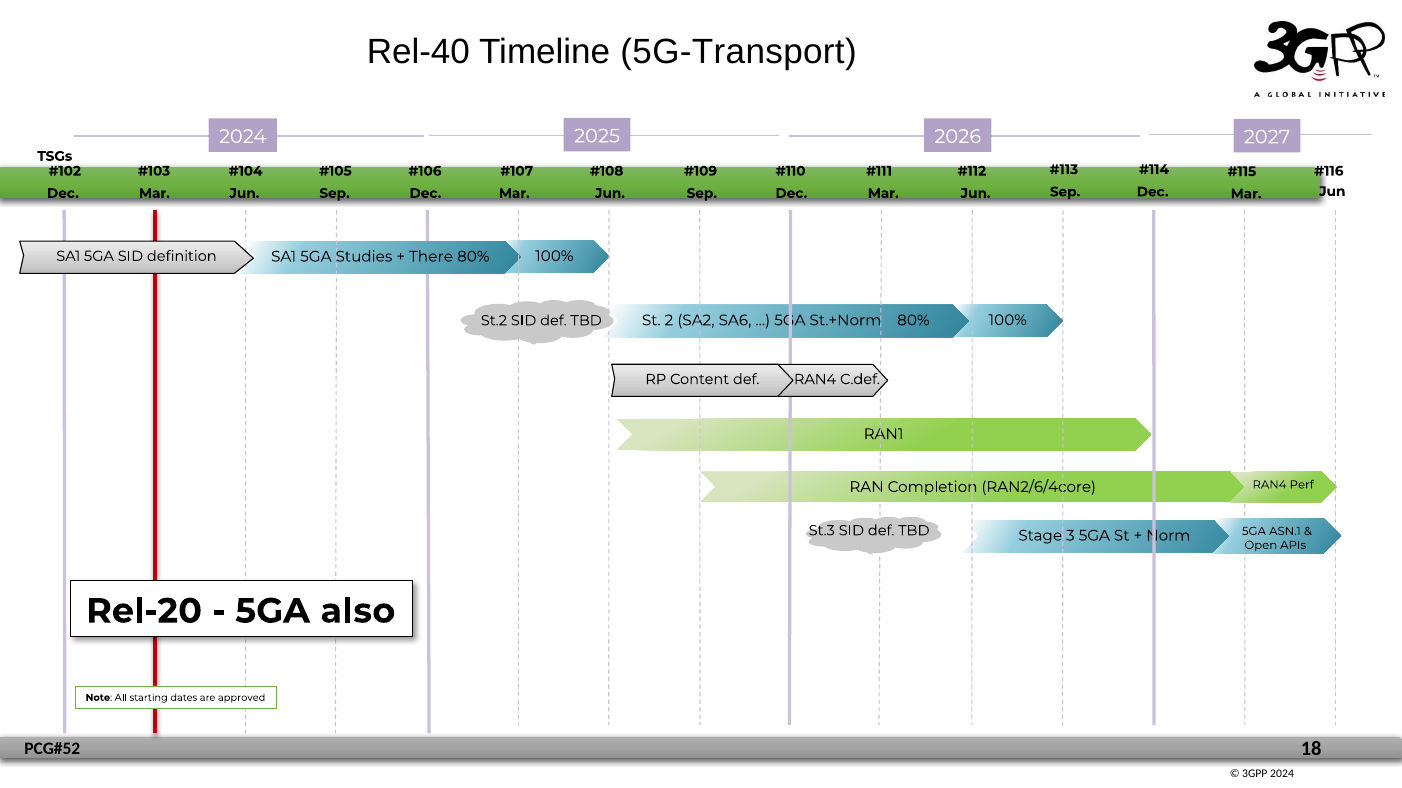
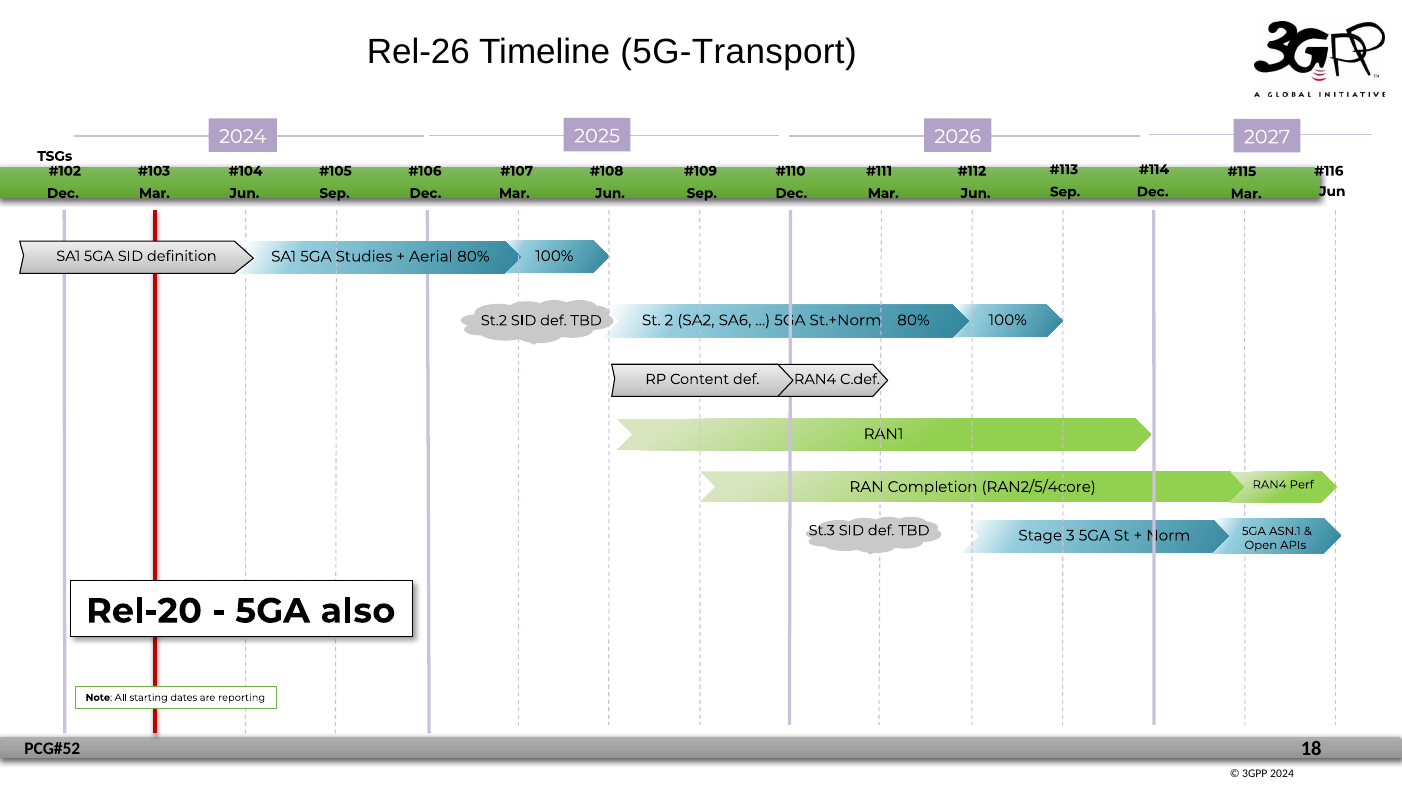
Rel-40: Rel-40 -> Rel-26
There: There -> Aerial
RAN2/6/4core: RAN2/6/4core -> RAN2/5/4core
approved: approved -> reporting
